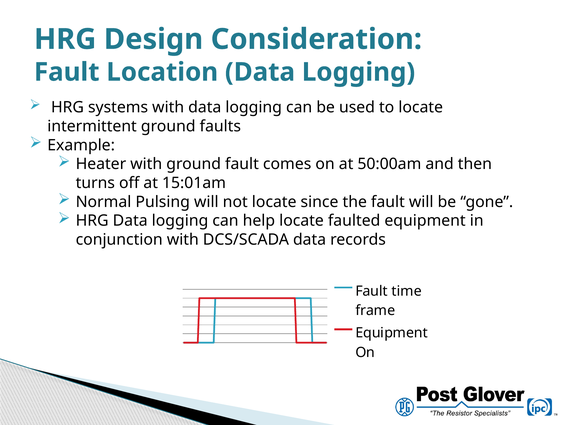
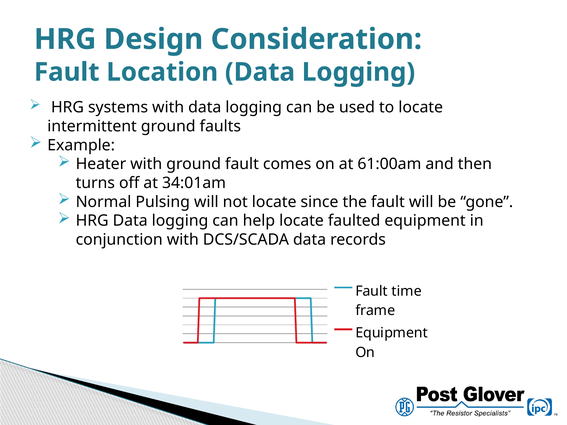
50:00am: 50:00am -> 61:00am
15:01am: 15:01am -> 34:01am
